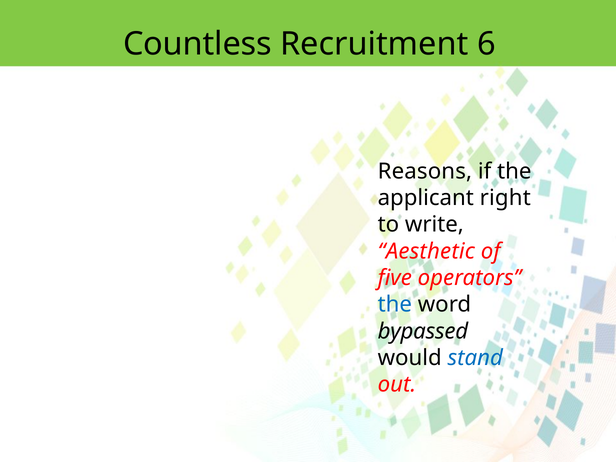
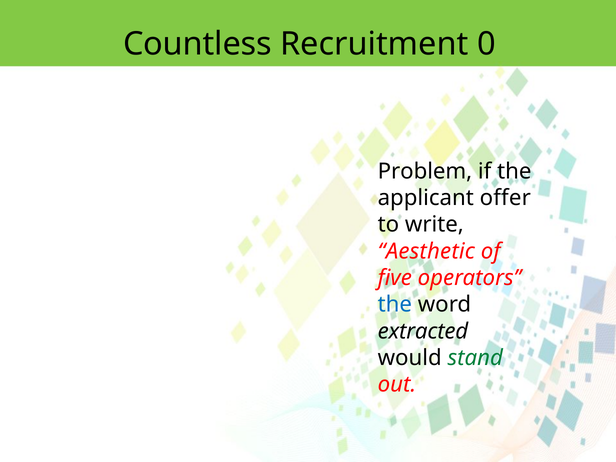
6: 6 -> 0
Reasons: Reasons -> Problem
right: right -> offer
bypassed: bypassed -> extracted
stand colour: blue -> green
